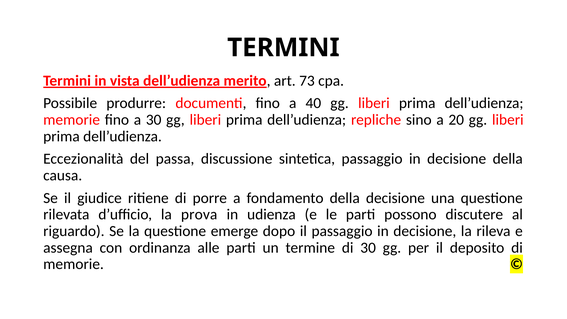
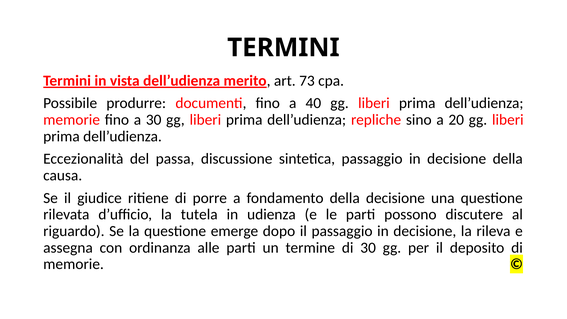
prova: prova -> tutela
